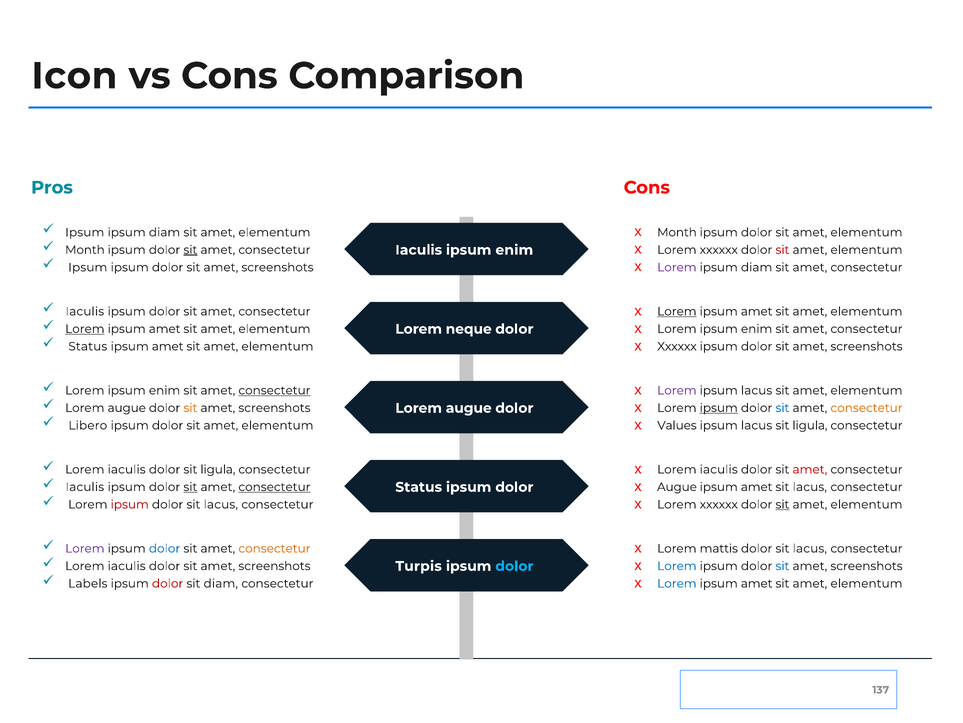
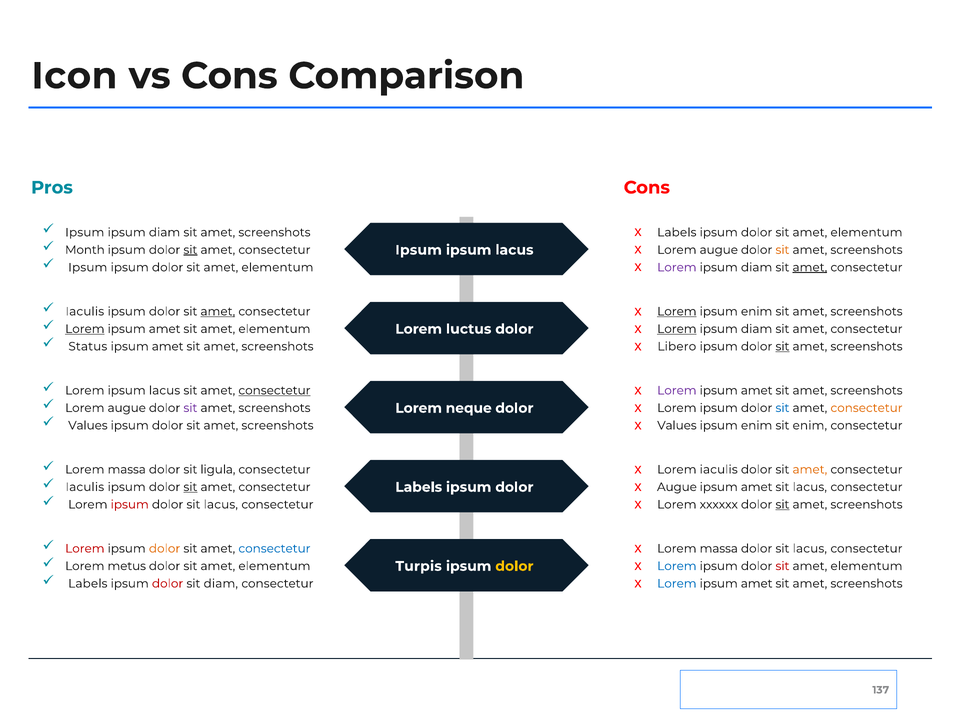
elementum at (274, 232): elementum -> screenshots
Month at (677, 232): Month -> Labels
xxxxxx at (719, 250): xxxxxx -> augue
sit at (782, 250) colour: red -> orange
elementum at (866, 250): elementum -> screenshots
Iaculis at (419, 250): Iaculis -> Ipsum
enim at (514, 250): enim -> lacus
screenshots at (277, 267): screenshots -> elementum
amet at (810, 267) underline: none -> present
amet at (218, 311) underline: none -> present
amet at (757, 311): amet -> enim
elementum at (866, 311): elementum -> screenshots
Lorem at (677, 329) underline: none -> present
enim at (757, 329): enim -> diam
neque: neque -> luctus
elementum at (277, 346): elementum -> screenshots
Xxxxxx at (677, 346): Xxxxxx -> Libero
sit at (782, 346) underline: none -> present
enim at (165, 390): enim -> lacus
lacus at (757, 390): lacus -> amet
elementum at (866, 390): elementum -> screenshots
sit at (190, 408) colour: orange -> purple
ipsum at (719, 408) underline: present -> none
augue at (469, 408): augue -> neque
Libero at (88, 425): Libero -> Values
elementum at (277, 425): elementum -> screenshots
lacus at (757, 425): lacus -> enim
ligula at (810, 425): ligula -> enim
iaculis at (127, 469): iaculis -> massa
amet at (810, 469) colour: red -> orange
consectetur at (274, 487) underline: present -> none
Status at (419, 487): Status -> Labels
elementum at (866, 504): elementum -> screenshots
Lorem at (85, 548) colour: purple -> red
dolor at (165, 548) colour: blue -> orange
consectetur at (274, 548) colour: orange -> blue
mattis at (719, 548): mattis -> massa
iaculis at (127, 565): iaculis -> metus
screenshots at (274, 565): screenshots -> elementum
sit at (782, 565) colour: blue -> red
screenshots at (867, 565): screenshots -> elementum
dolor at (514, 566) colour: light blue -> yellow
elementum at (866, 583): elementum -> screenshots
